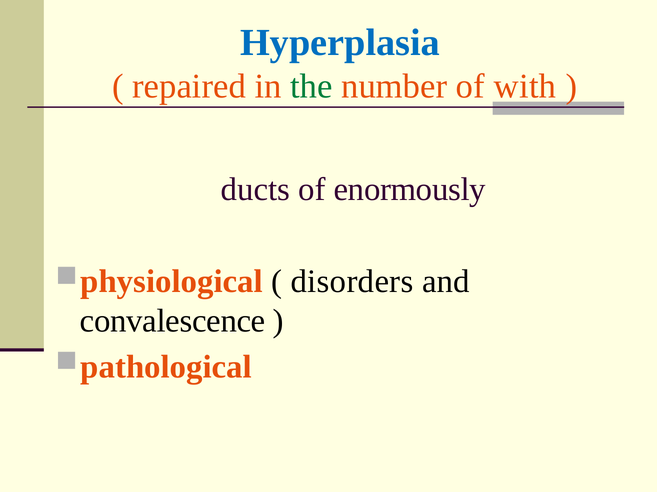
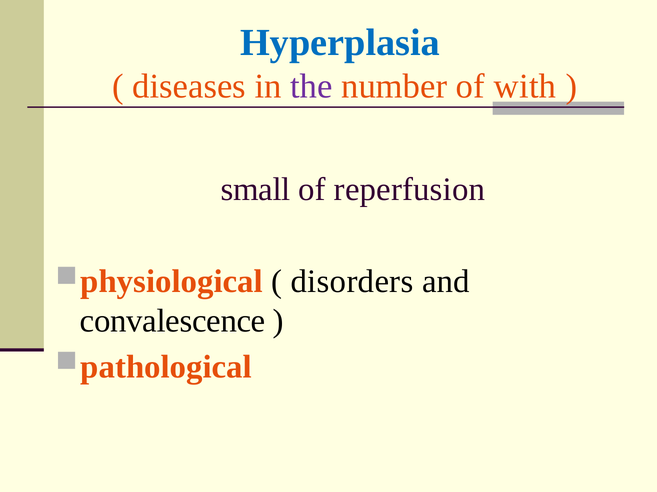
repaired: repaired -> diseases
the colour: green -> purple
ducts: ducts -> small
enormously: enormously -> reperfusion
